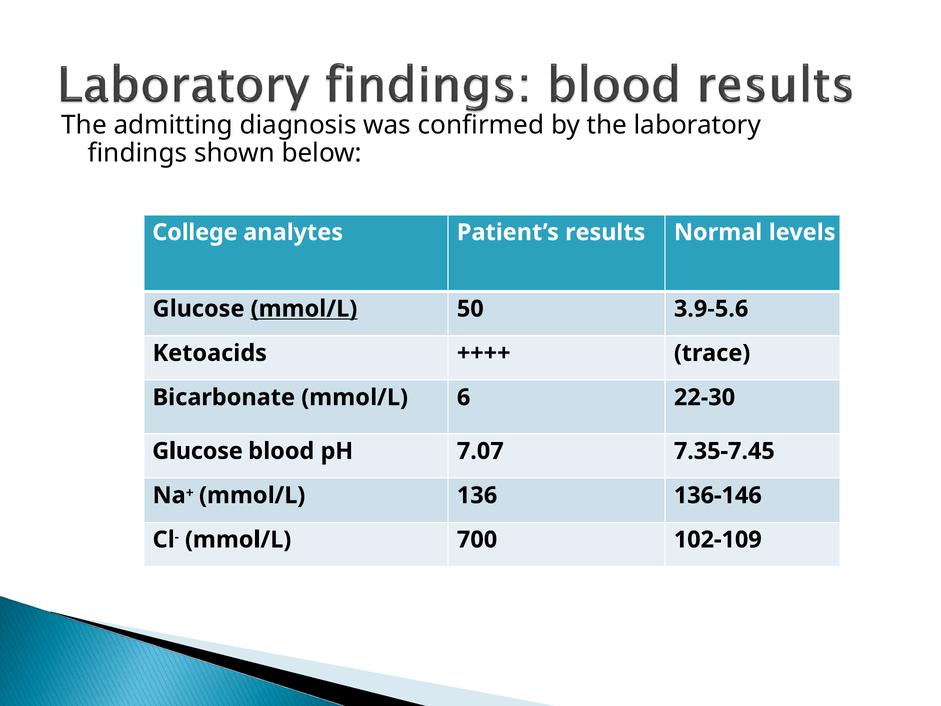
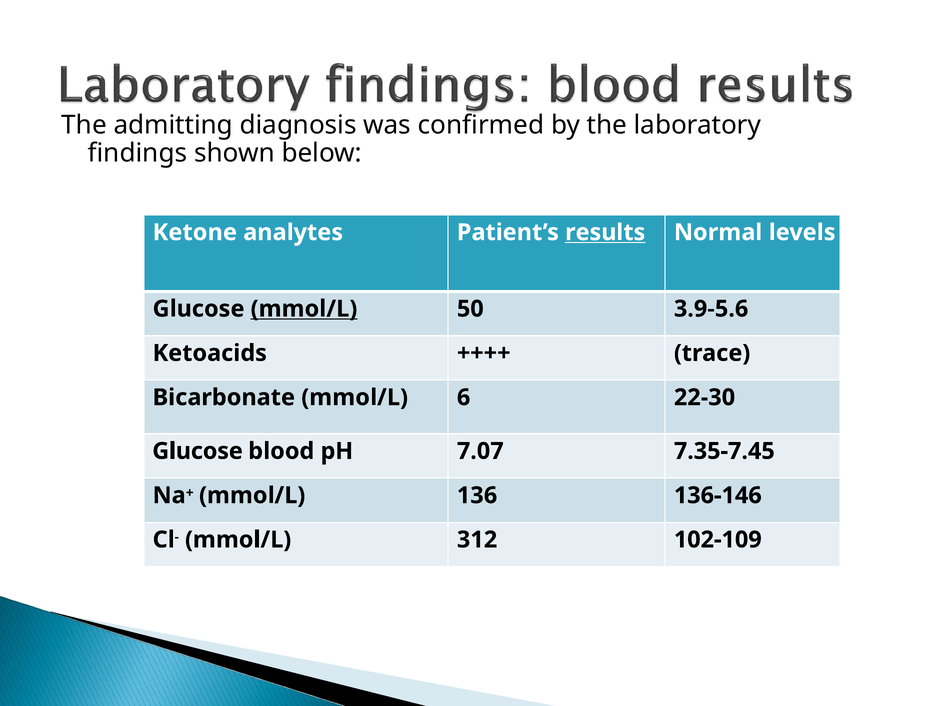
College: College -> Ketone
results underline: none -> present
700: 700 -> 312
